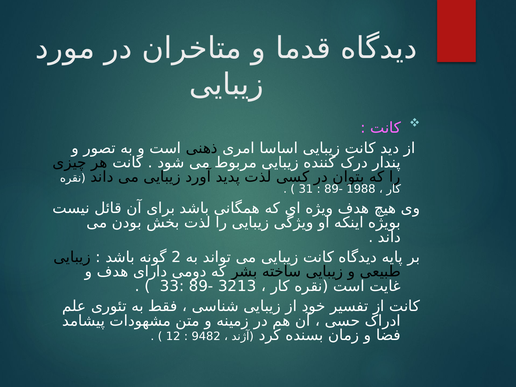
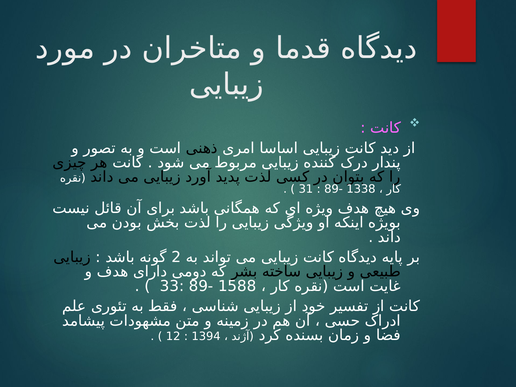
1988: 1988 -> 1338
3213: 3213 -> 1588
9482: 9482 -> 1394
